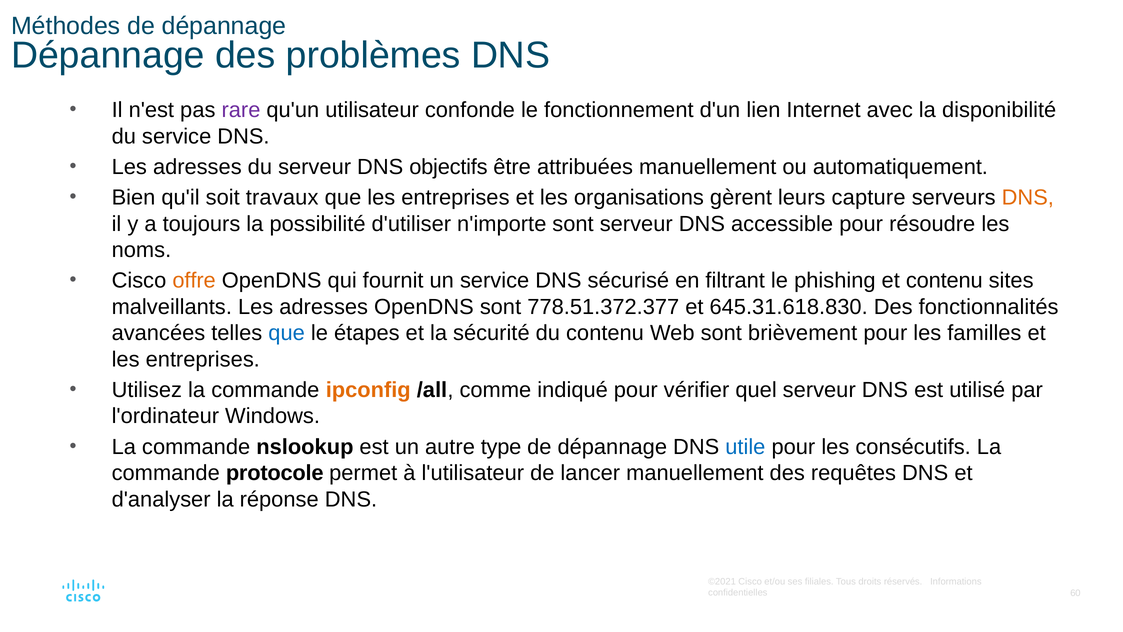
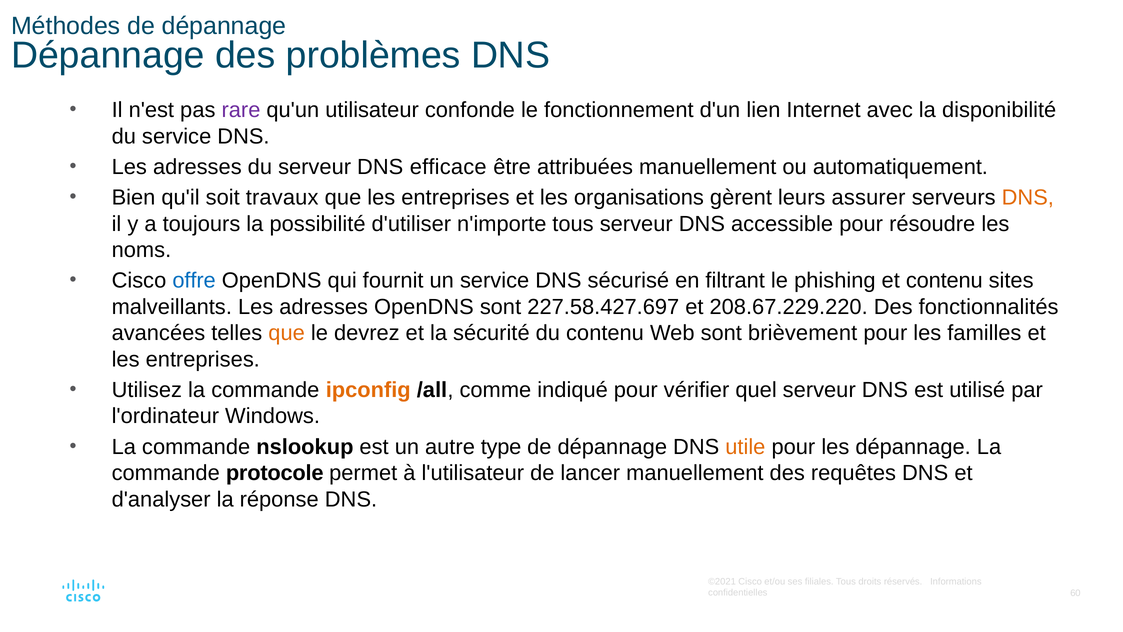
objectifs: objectifs -> efficace
capture: capture -> assurer
n'importe sont: sont -> tous
offre colour: orange -> blue
778.51.372.377: 778.51.372.377 -> 227.58.427.697
645.31.618.830: 645.31.618.830 -> 208.67.229.220
que at (287, 333) colour: blue -> orange
étapes: étapes -> devrez
utile colour: blue -> orange
les consécutifs: consécutifs -> dépannage
